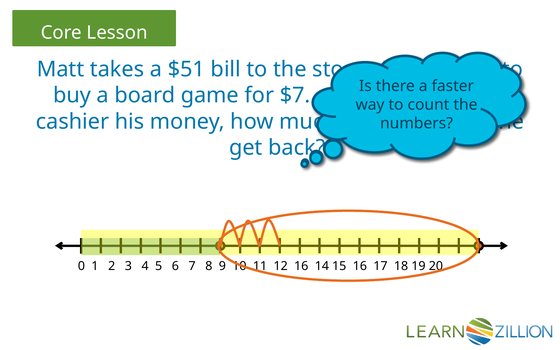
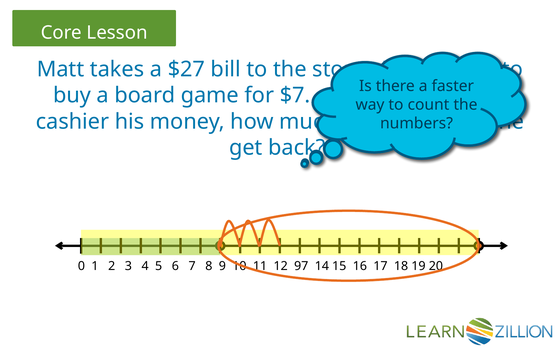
$51: $51 -> $27
16 at (301, 266): 16 -> 97
